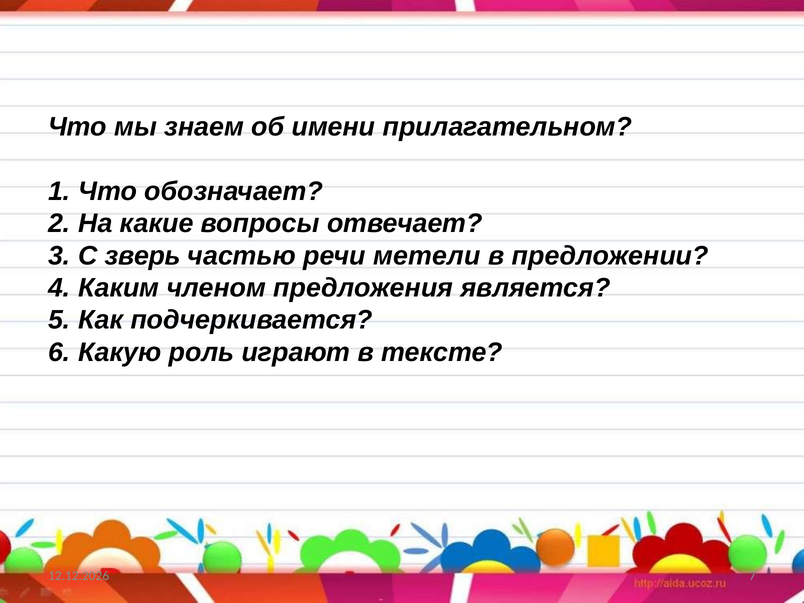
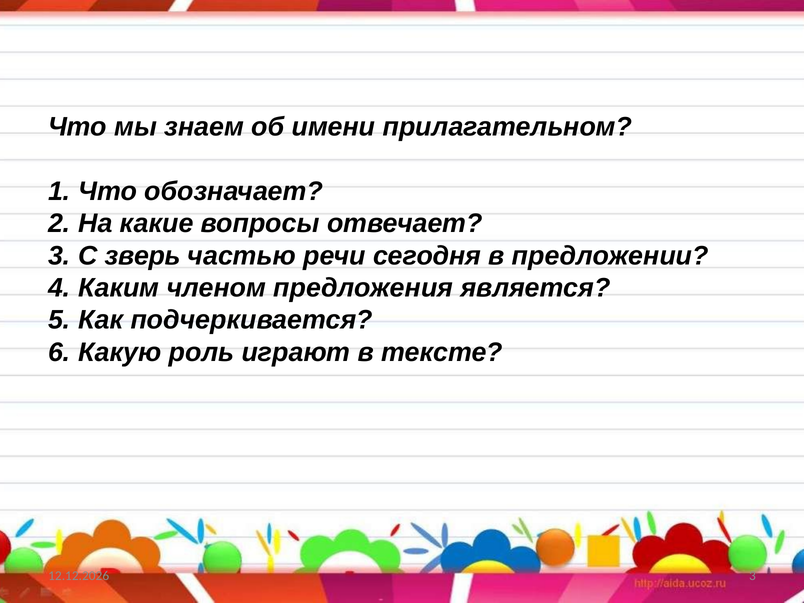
метели: метели -> сегодня
7 at (752, 576): 7 -> 3
